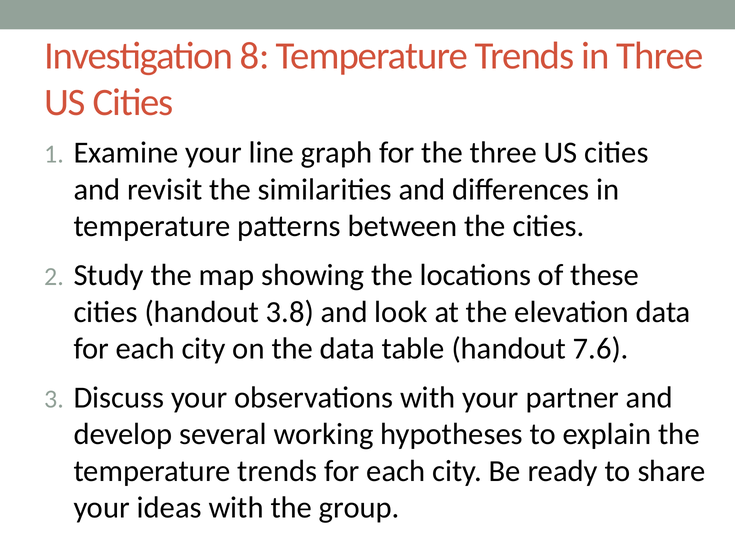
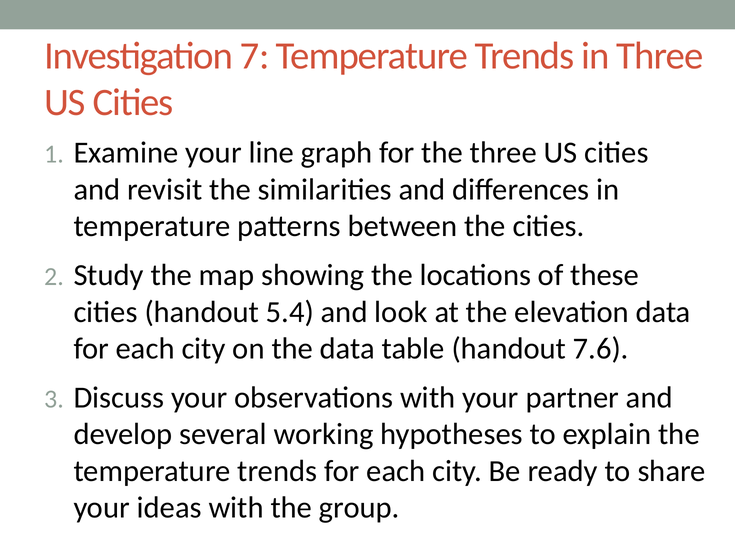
8: 8 -> 7
3.8: 3.8 -> 5.4
